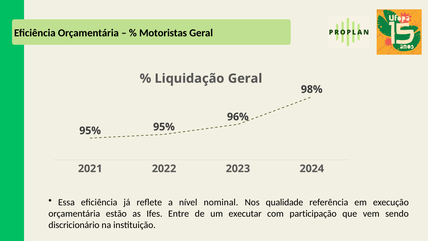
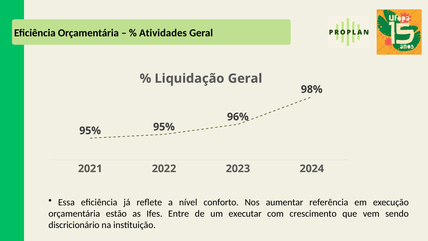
Motoristas: Motoristas -> Atividades
nominal: nominal -> conforto
qualidade: qualidade -> aumentar
participação: participação -> crescimento
